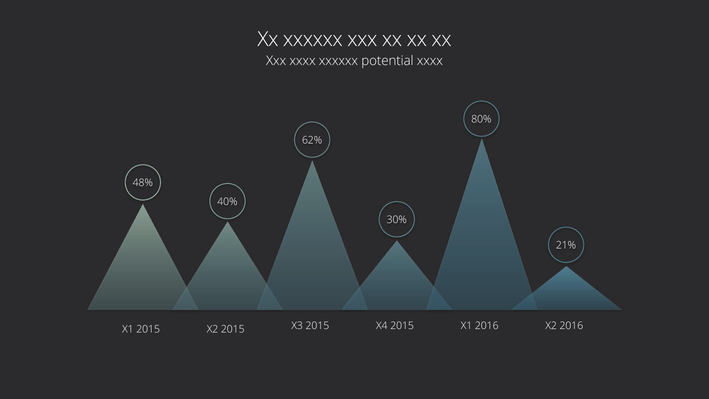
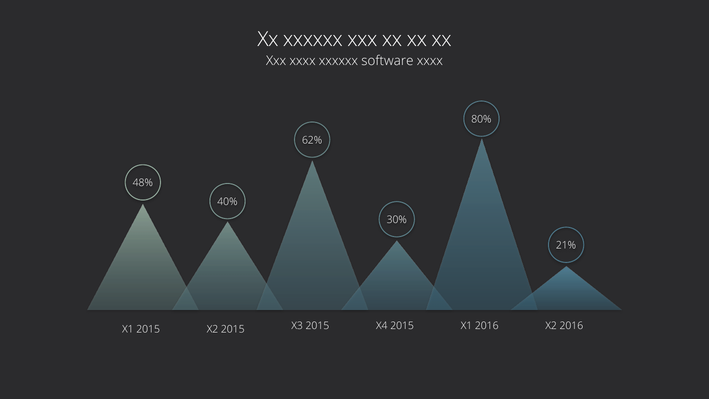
potential: potential -> software
